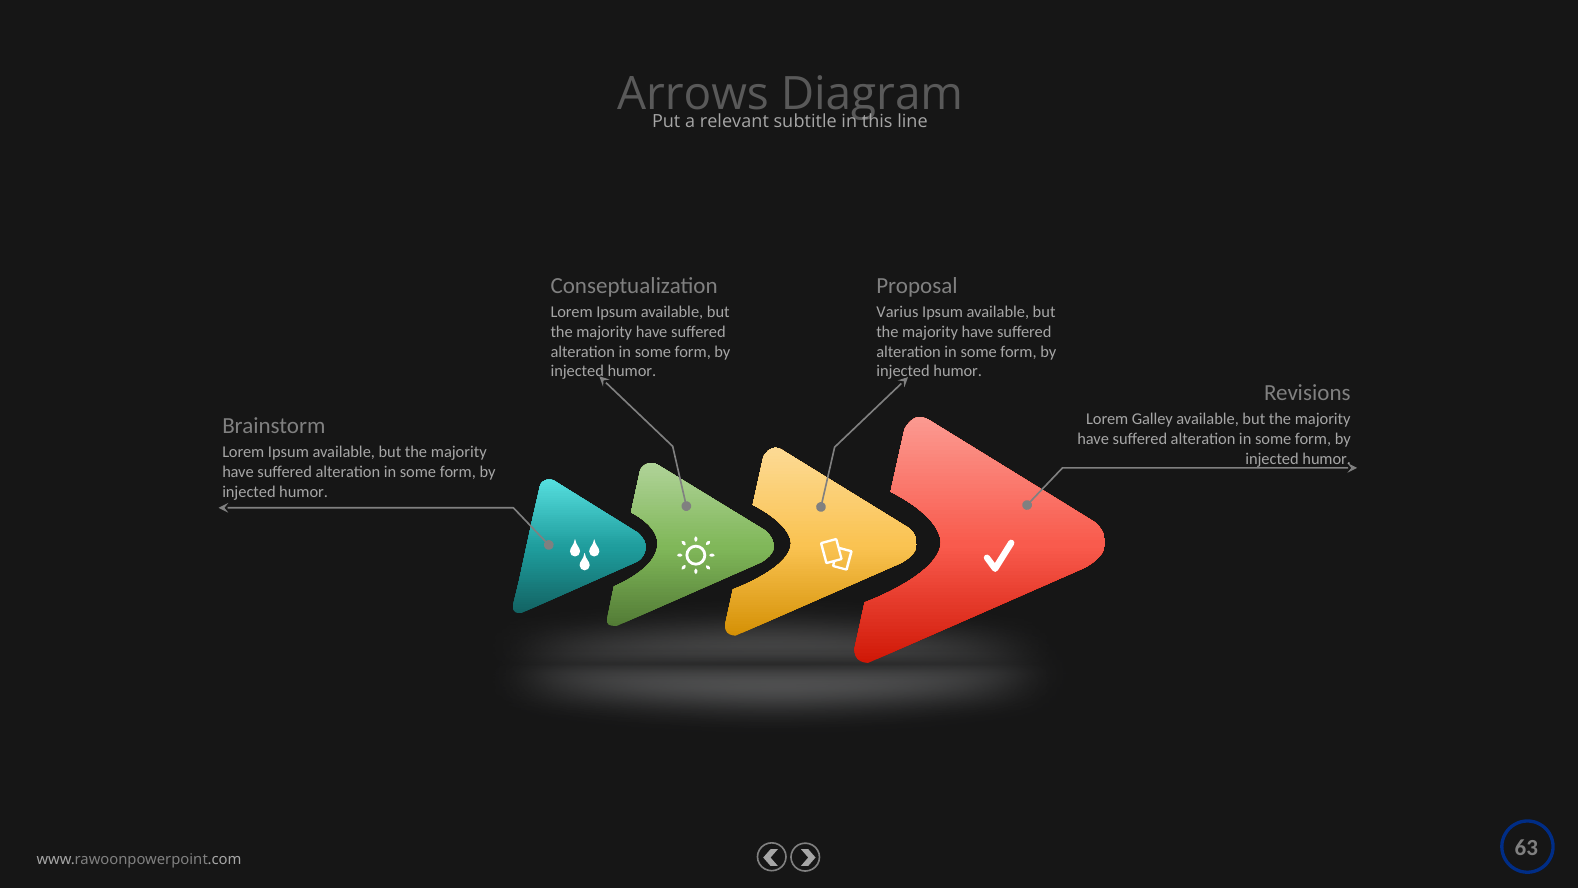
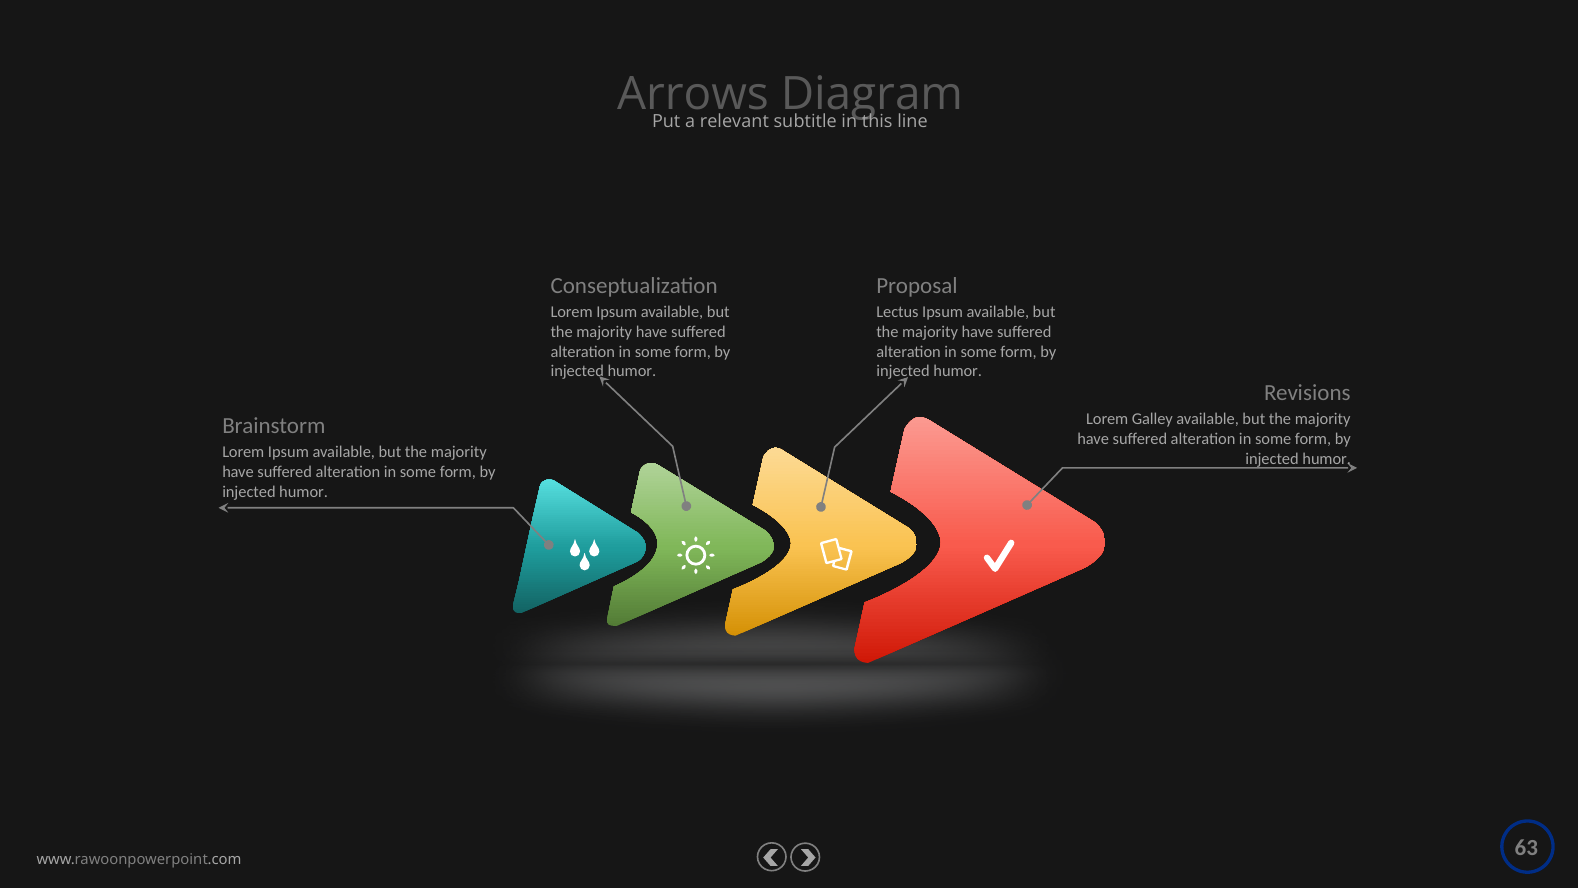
Varius: Varius -> Lectus
